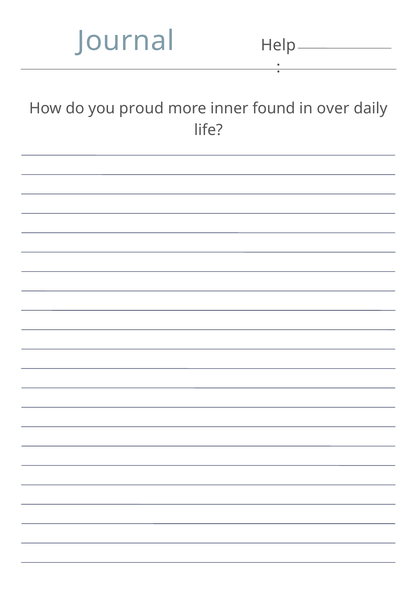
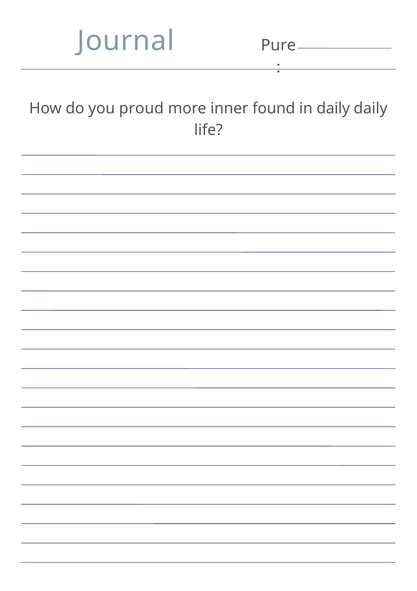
Help: Help -> Pure
in over: over -> daily
